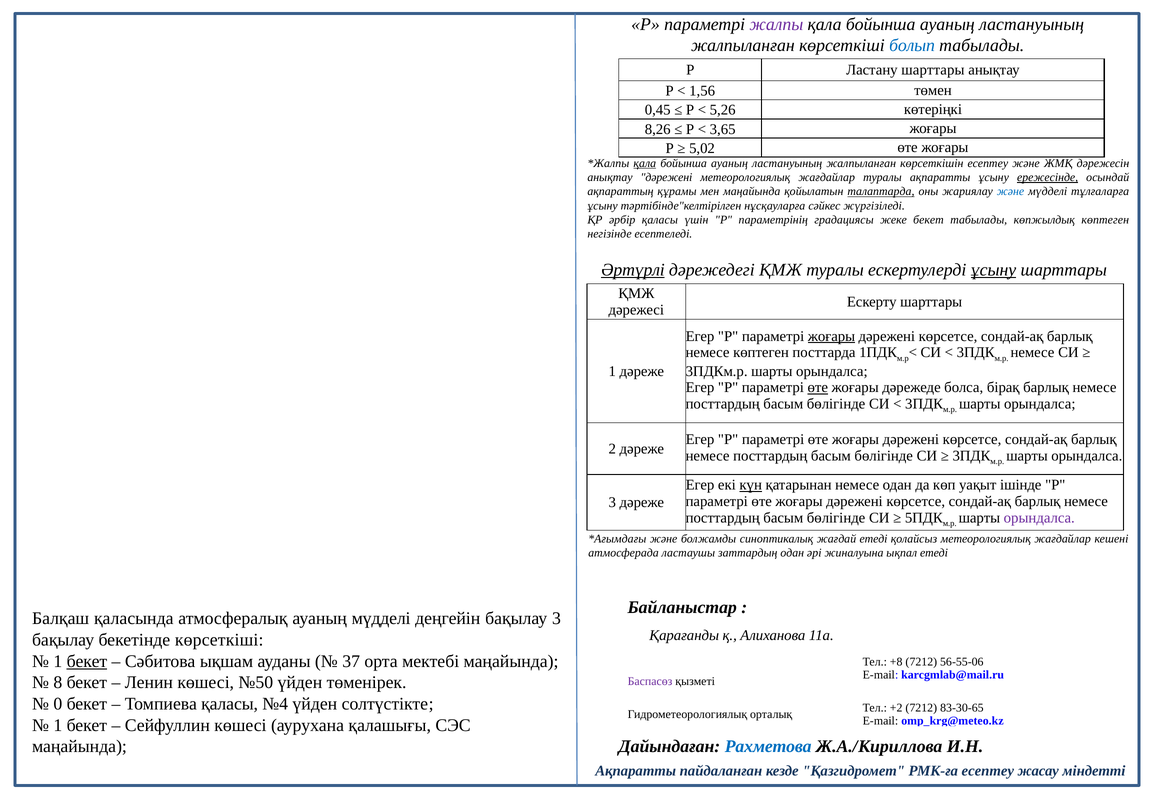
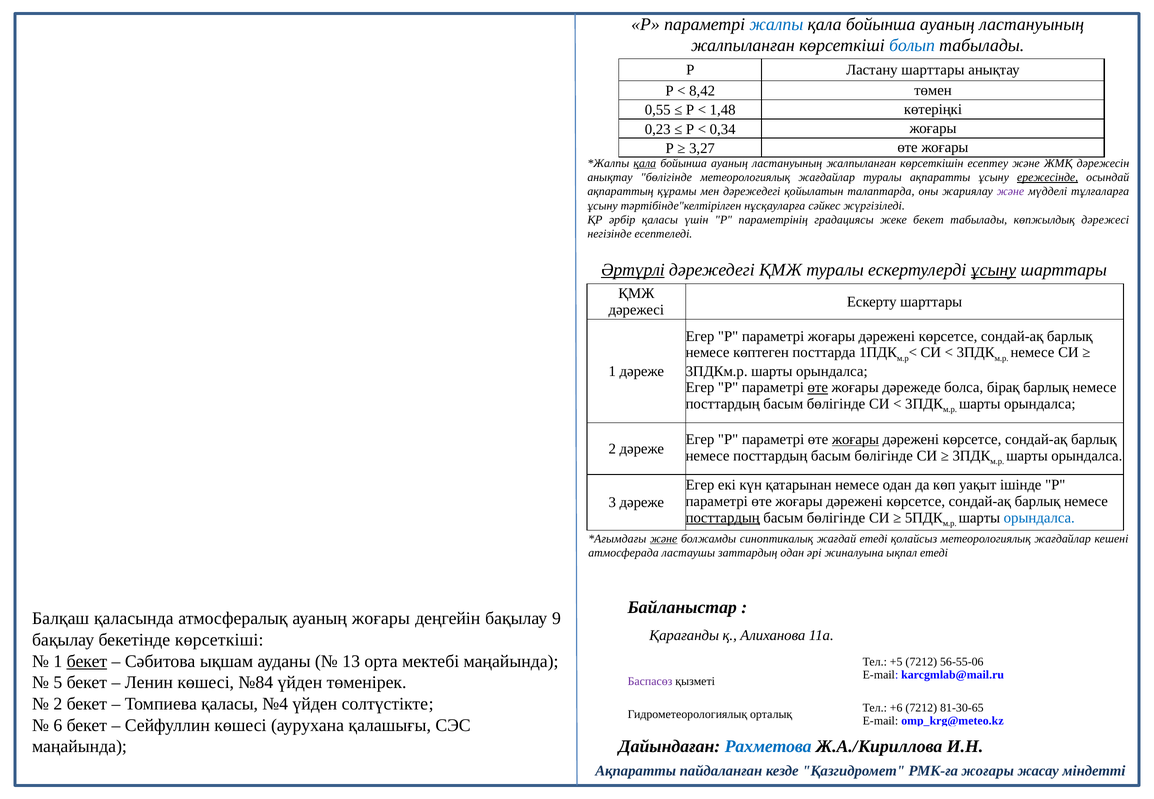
жалпы colour: purple -> blue
1,56: 1,56 -> 8,42
0,45: 0,45 -> 0,55
5,26: 5,26 -> 1,48
8,26: 8,26 -> 0,23
3,65: 3,65 -> 0,34
5,02: 5,02 -> 3,27
анықтау дәрежені: дәрежені -> бөлігінде
мен маңайында: маңайында -> дәрежедегі
талаптарда underline: present -> none
және at (1010, 192) colour: blue -> purple
көпжылдық көптеген: көптеген -> дәрежесі
жоғары at (831, 336) underline: present -> none
жоғары at (855, 439) underline: none -> present
күн underline: present -> none
посттардың at (723, 518) underline: none -> present
орындалса at (1039, 518) colour: purple -> blue
және at (664, 539) underline: none -> present
ауаның мүдделі: мүдделі -> жоғары
бақылау 3: 3 -> 9
37: 37 -> 13
+8: +8 -> +5
8: 8 -> 5
№50: №50 -> №84
0 at (58, 704): 0 -> 2
+2: +2 -> +6
83-30-65: 83-30-65 -> 81-30-65
1 at (58, 725): 1 -> 6
РМК-ға есептеу: есептеу -> жоғары
